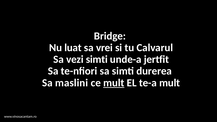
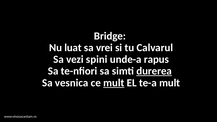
vezi simti: simti -> spini
jertfit: jertfit -> rapus
durerea underline: none -> present
maslini: maslini -> vesnica
